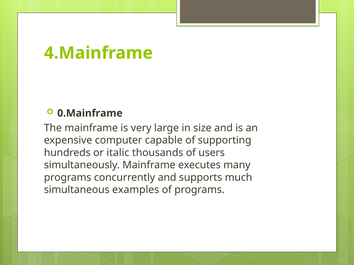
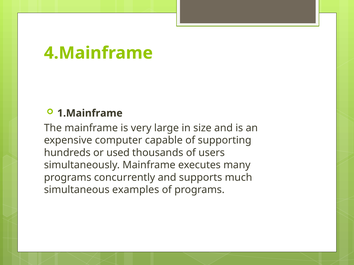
0.Mainframe: 0.Mainframe -> 1.Mainframe
italic: italic -> used
